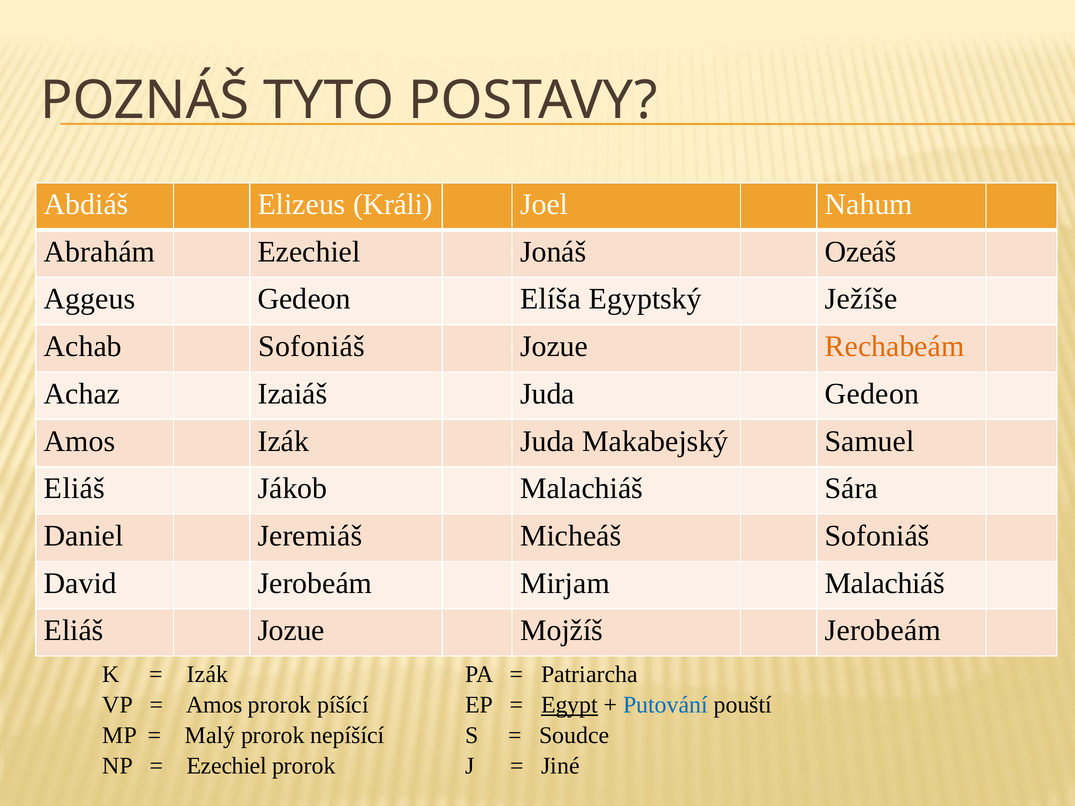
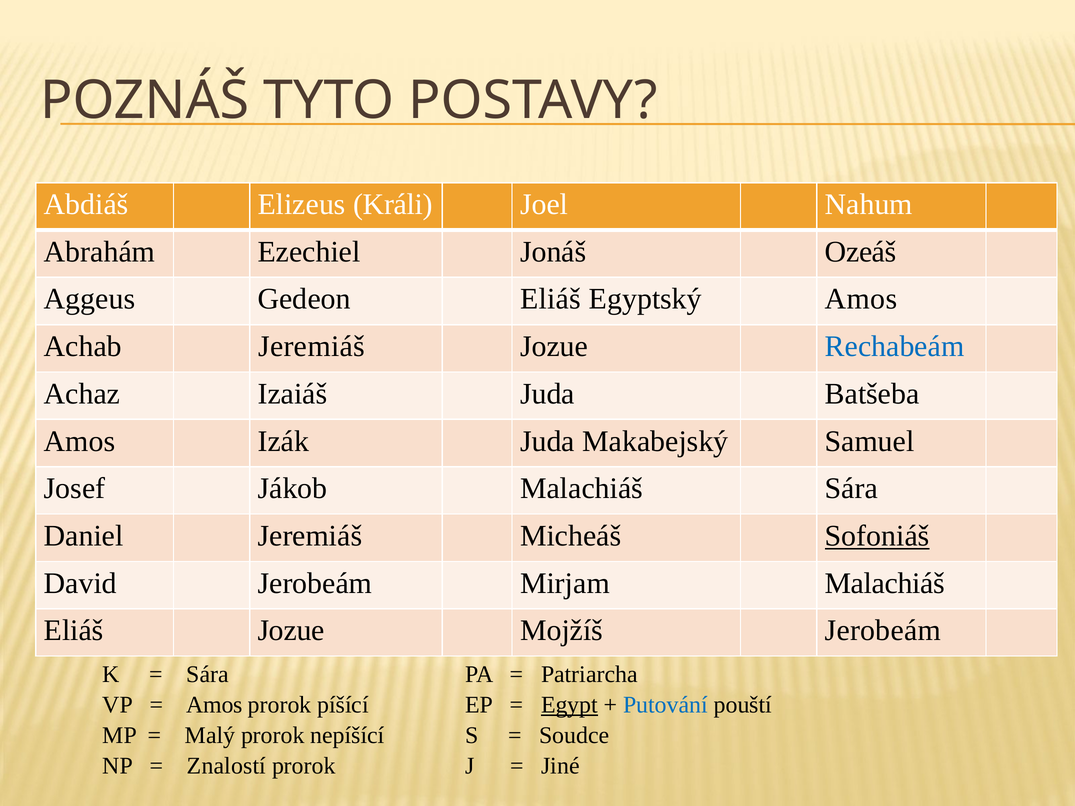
Gedeon Elíša: Elíša -> Eliáš
Egyptský Ježíše: Ježíše -> Amos
Achab Sofoniáš: Sofoniáš -> Jeremiáš
Rechabeám colour: orange -> blue
Juda Gedeon: Gedeon -> Batšeba
Eliáš at (74, 489): Eliáš -> Josef
Sofoniáš at (877, 536) underline: none -> present
Izák at (207, 675): Izák -> Sára
Ezechiel at (227, 766): Ezechiel -> Znalostí
